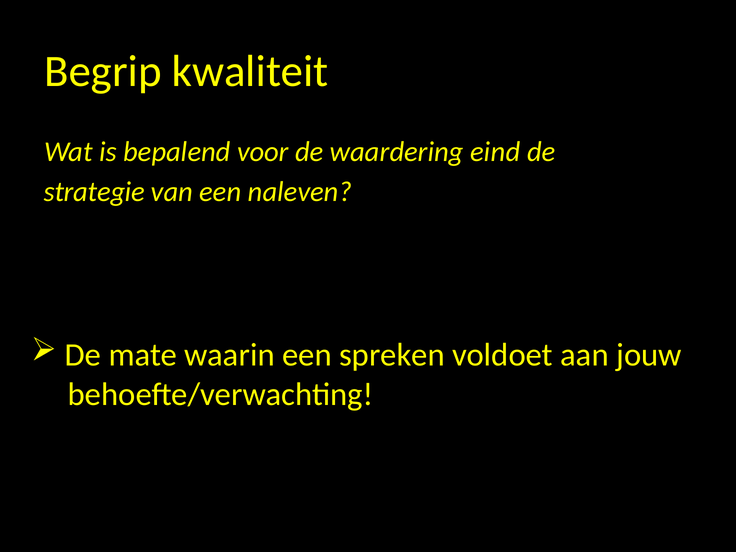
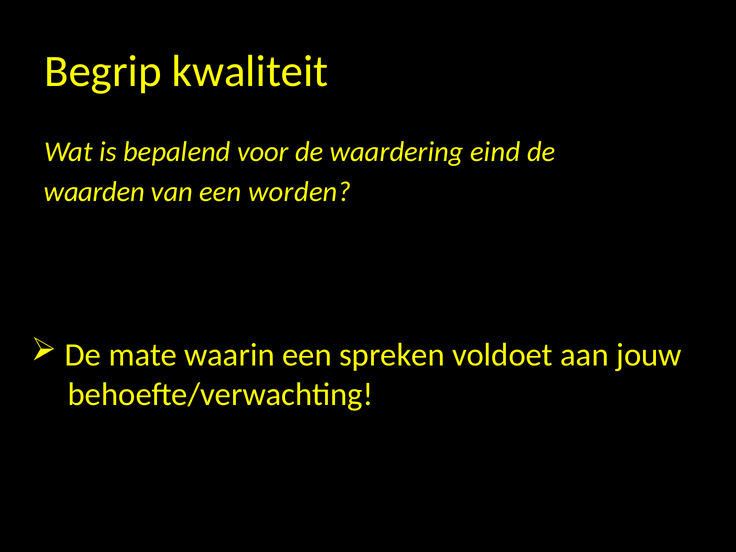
strategie: strategie -> waarden
naleven: naleven -> worden
